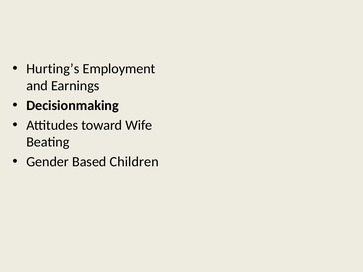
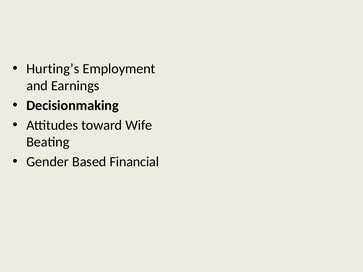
Children: Children -> Financial
